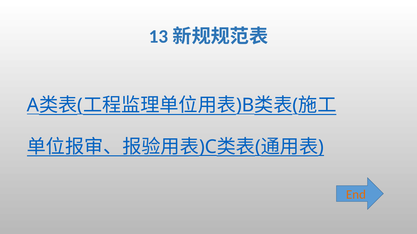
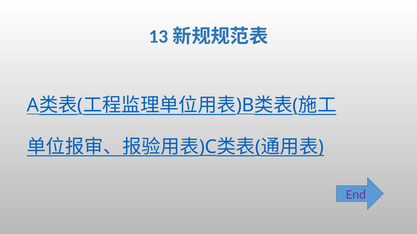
End colour: orange -> purple
